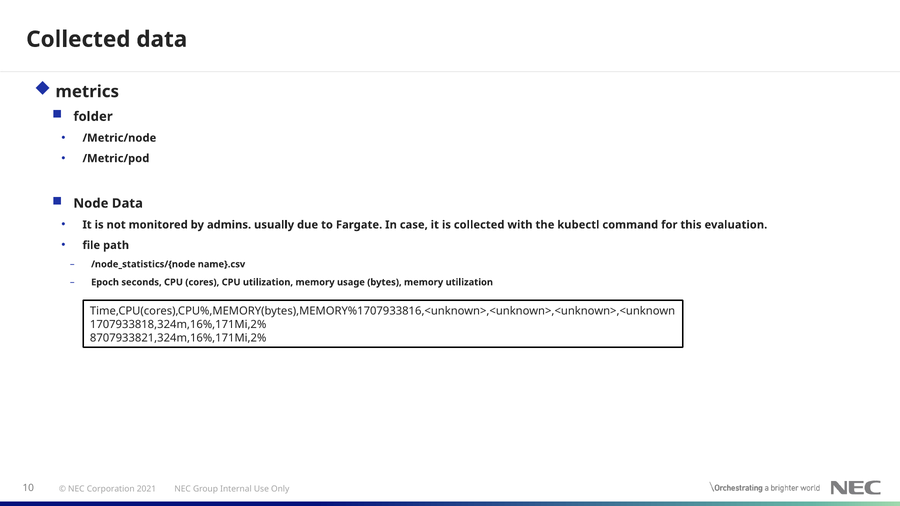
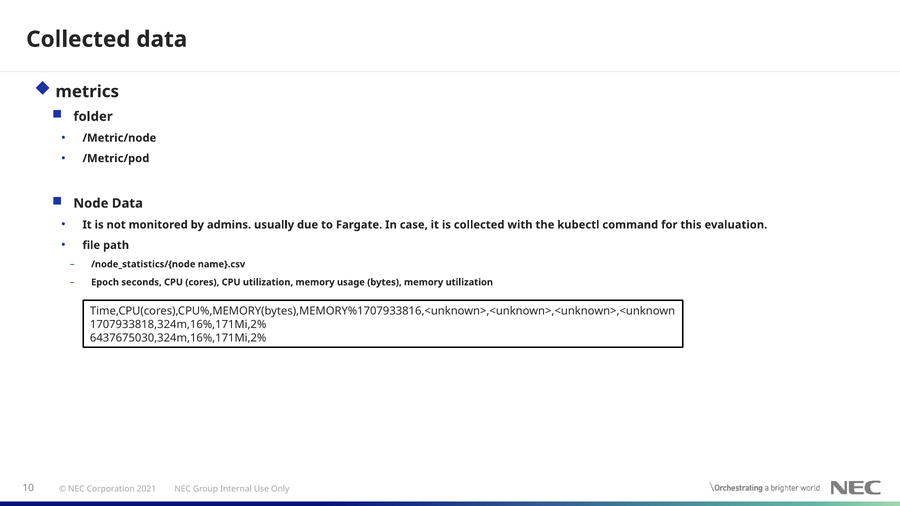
8707933821,324m,16%,171Mi,2%: 8707933821,324m,16%,171Mi,2% -> 6437675030,324m,16%,171Mi,2%
